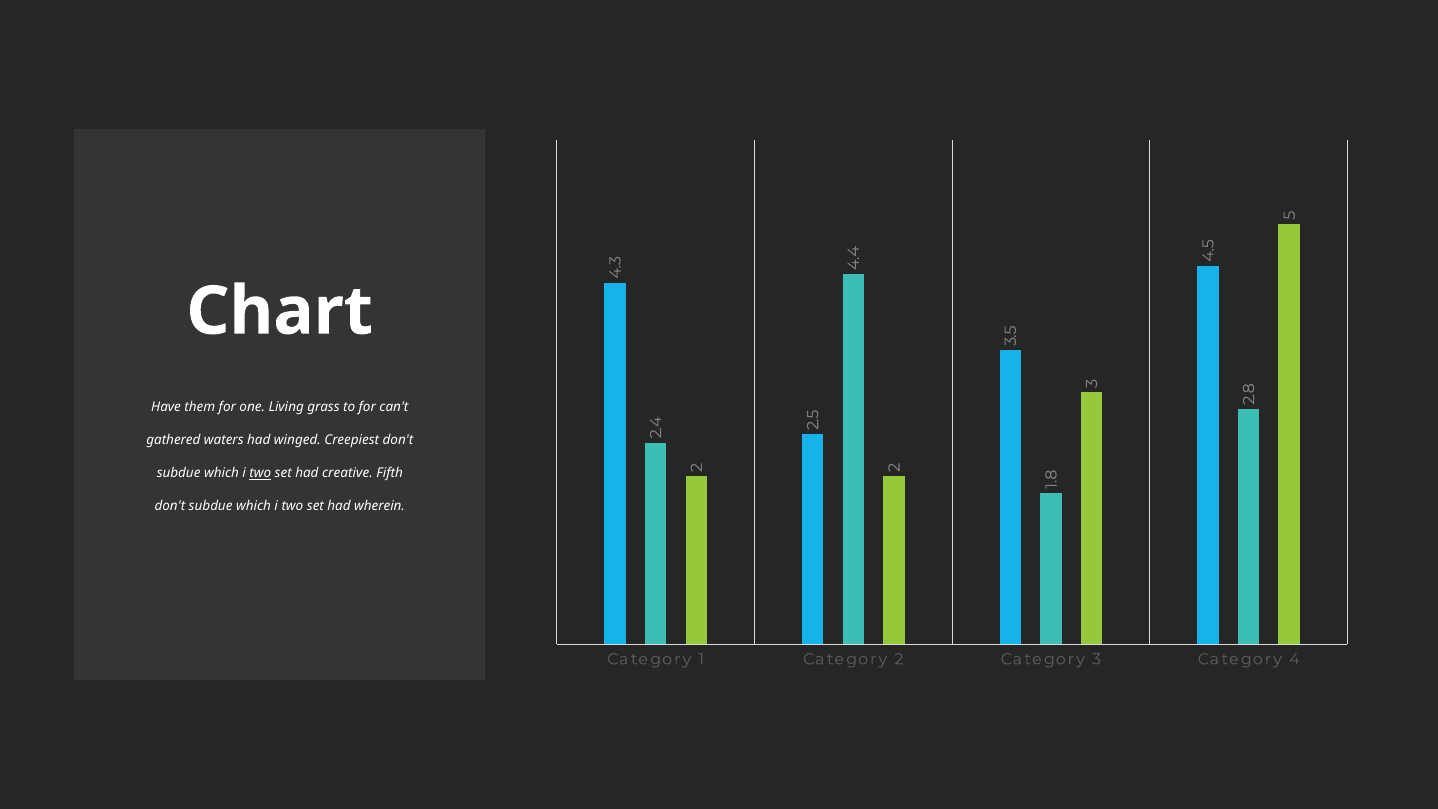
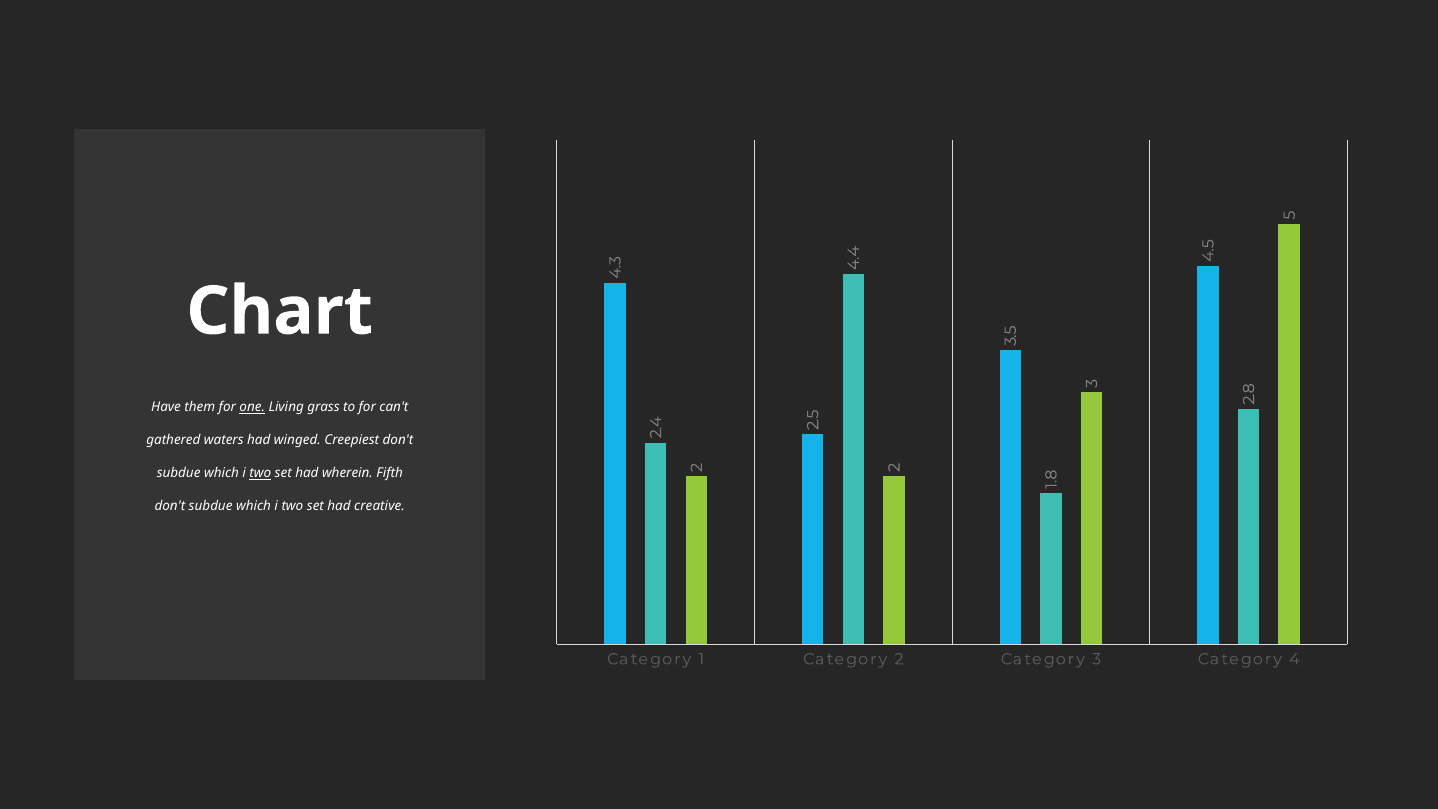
one underline: none -> present
creative: creative -> wherein
wherein: wherein -> creative
